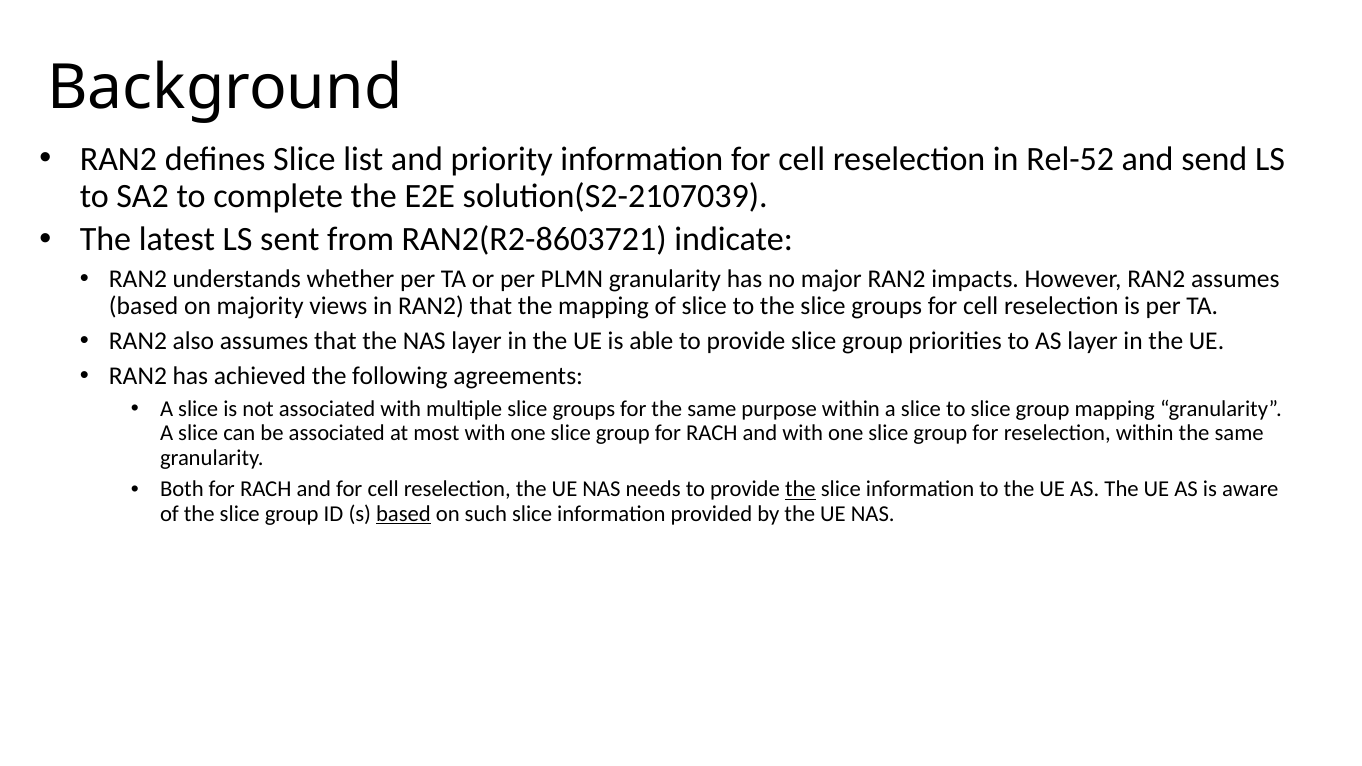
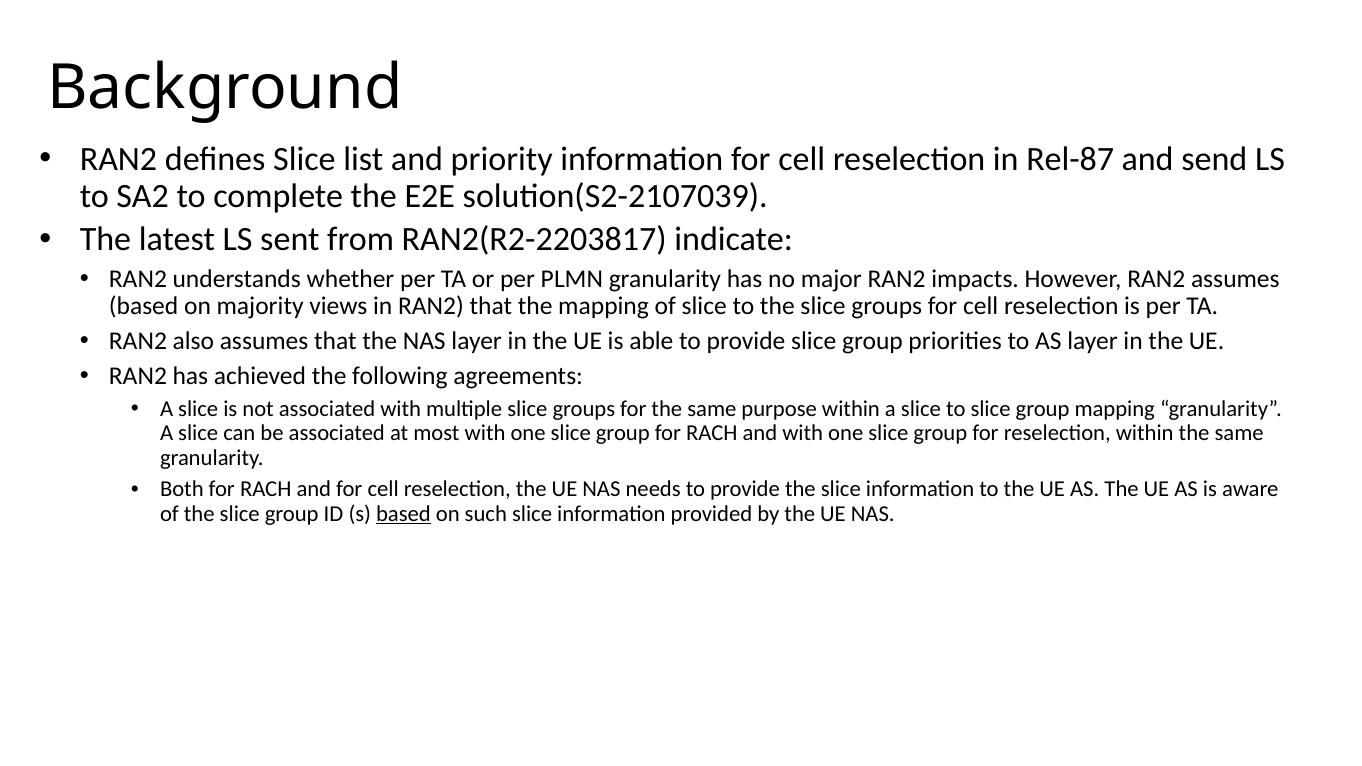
Rel-52: Rel-52 -> Rel-87
RAN2(R2-8603721: RAN2(R2-8603721 -> RAN2(R2-2203817
the at (800, 490) underline: present -> none
